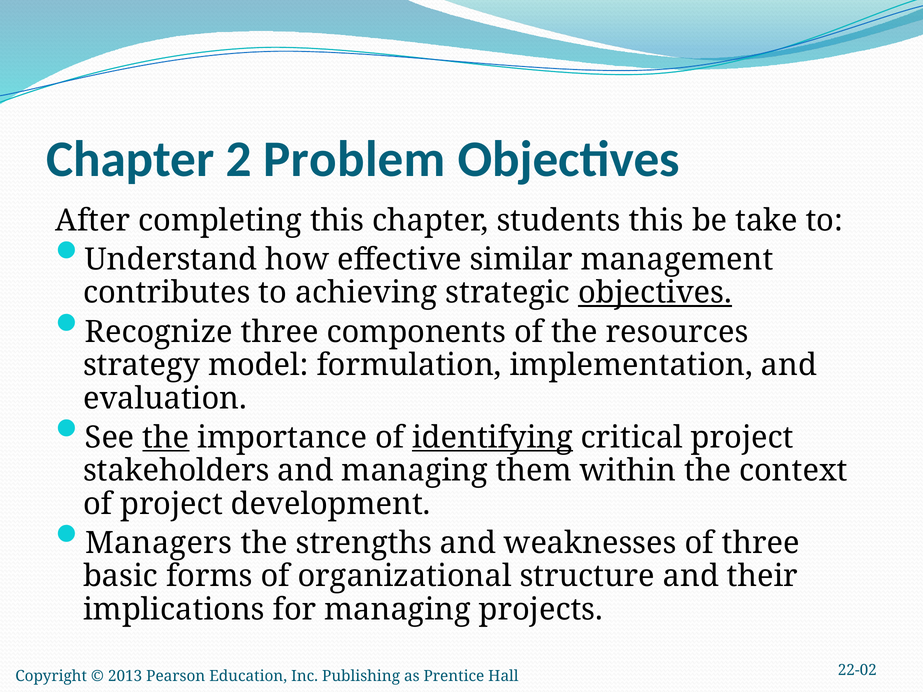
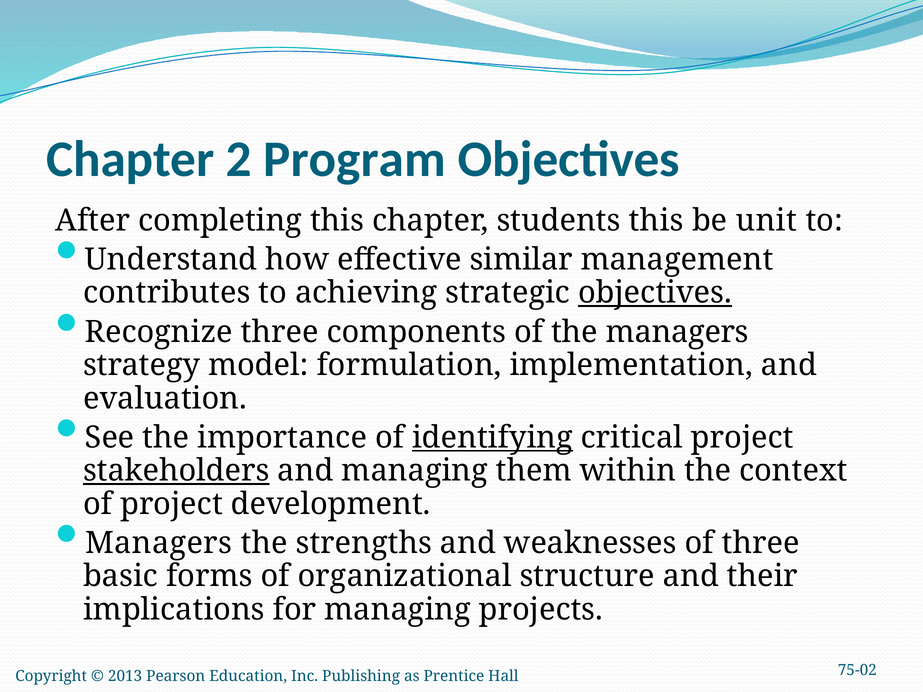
Problem: Problem -> Program
take: take -> unit
the resources: resources -> managers
the at (166, 438) underline: present -> none
stakeholders underline: none -> present
22-02: 22-02 -> 75-02
